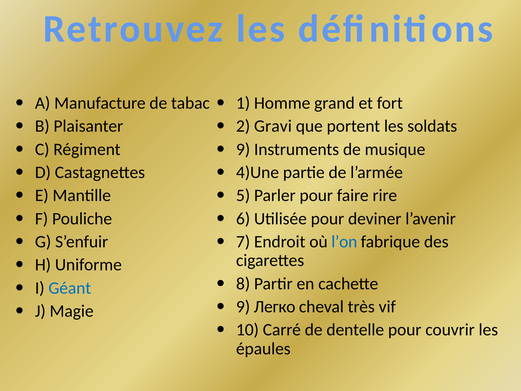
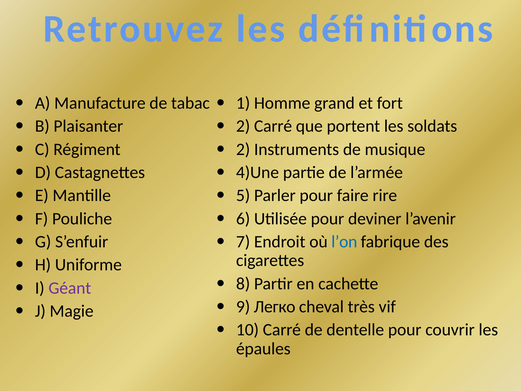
2 Gravi: Gravi -> Carré
9 at (243, 149): 9 -> 2
Géant colour: blue -> purple
